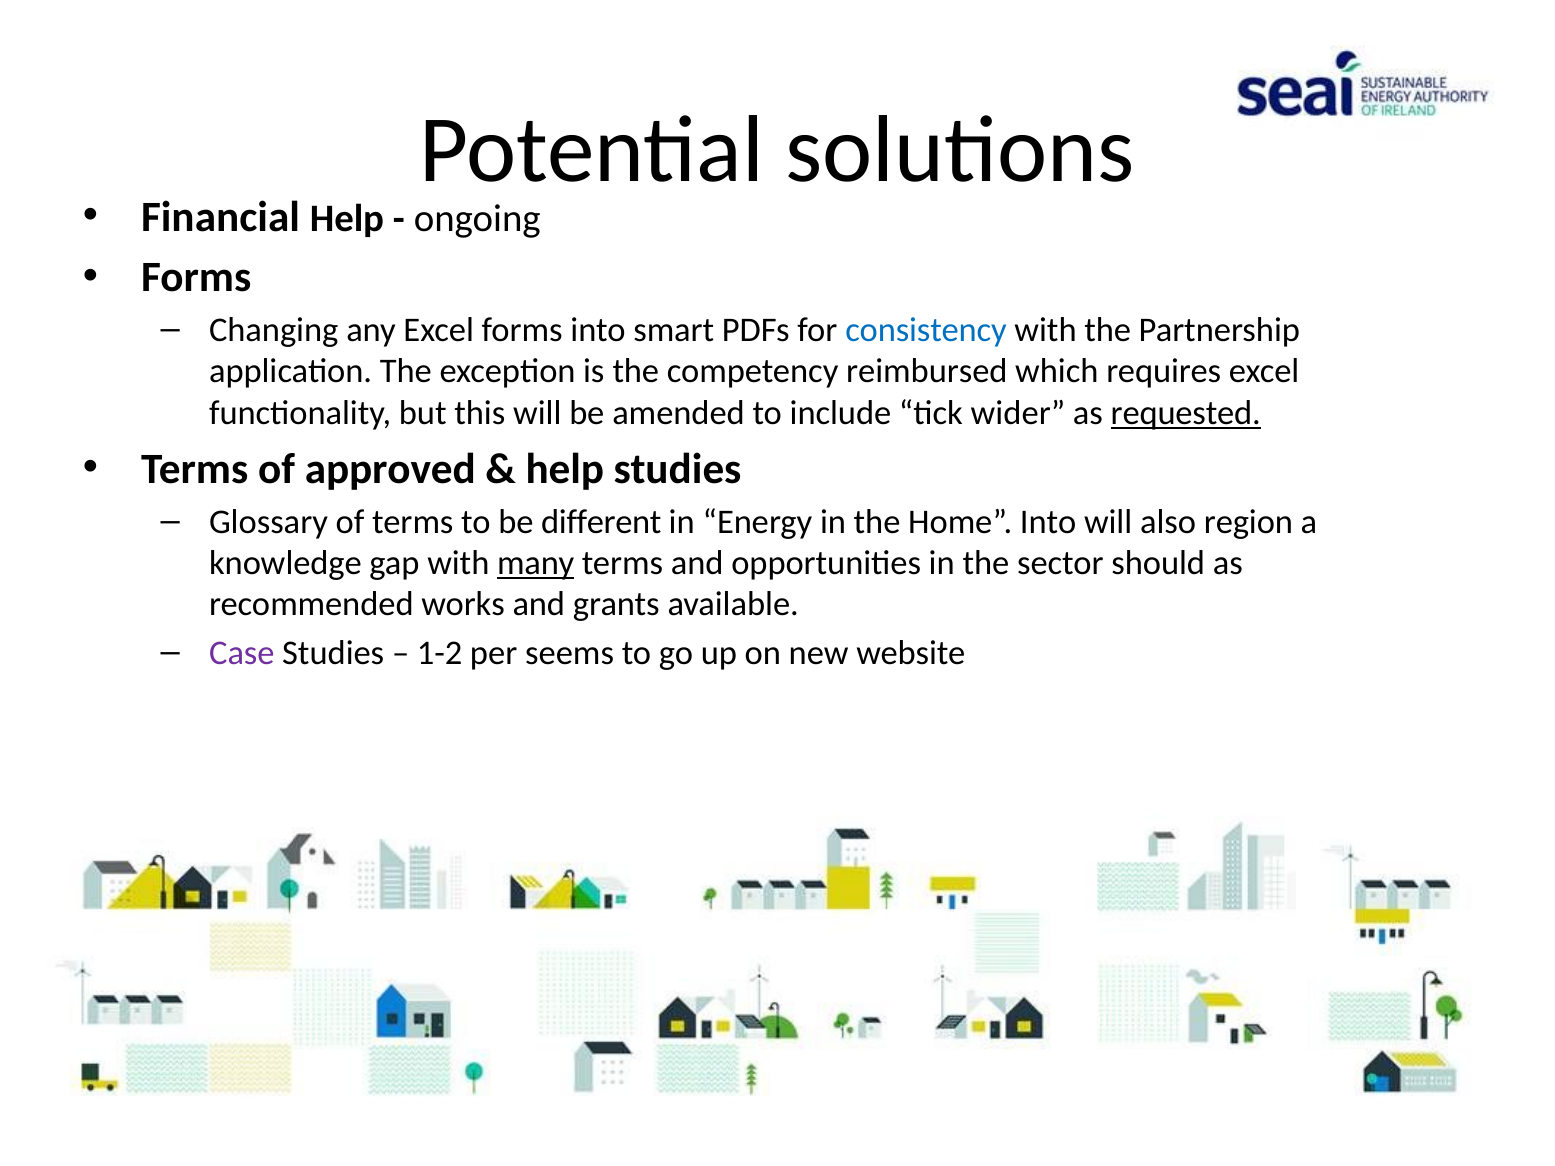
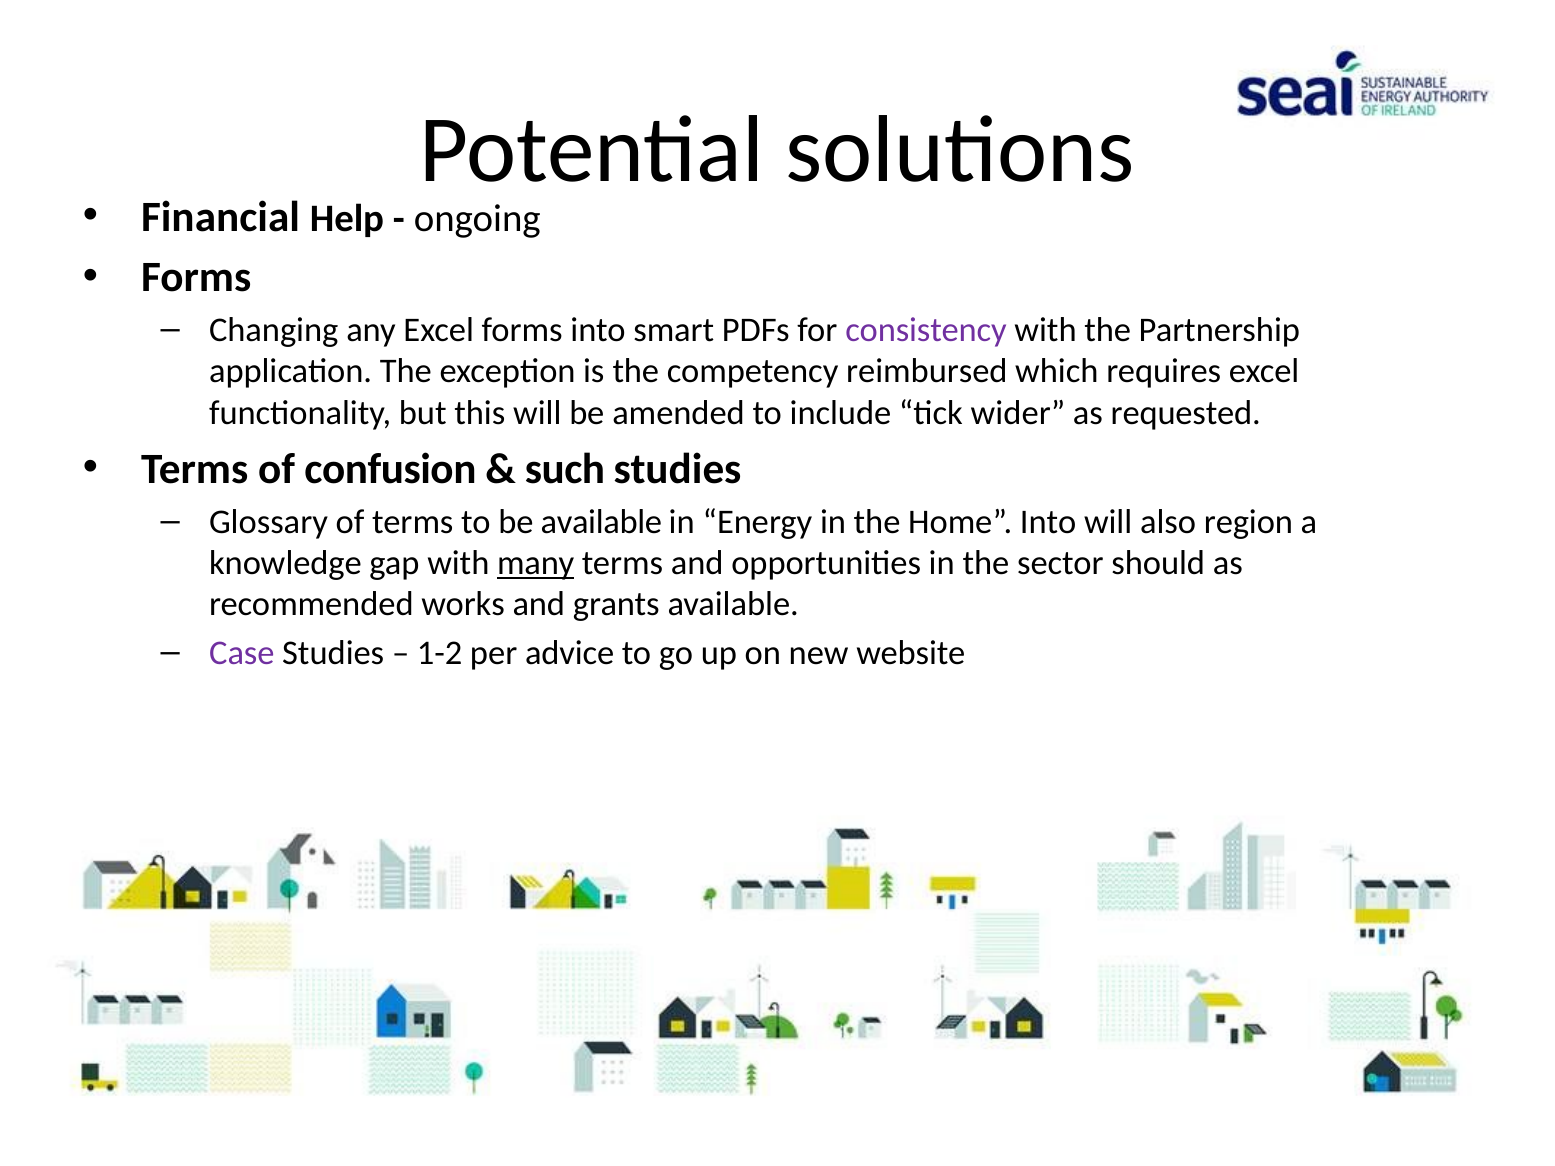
consistency colour: blue -> purple
requested underline: present -> none
approved: approved -> confusion
help at (565, 469): help -> such
be different: different -> available
seems: seems -> advice
